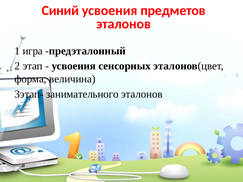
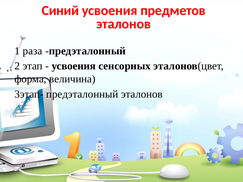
игра: игра -> раза
3этап- занимательного: занимательного -> предэталонный
